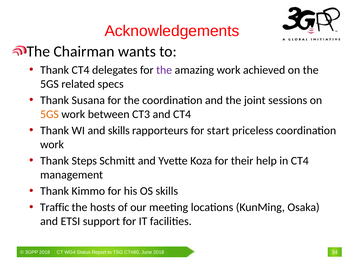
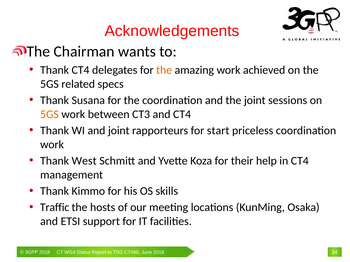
the at (164, 70) colour: purple -> orange
and skills: skills -> joint
Steps: Steps -> West
